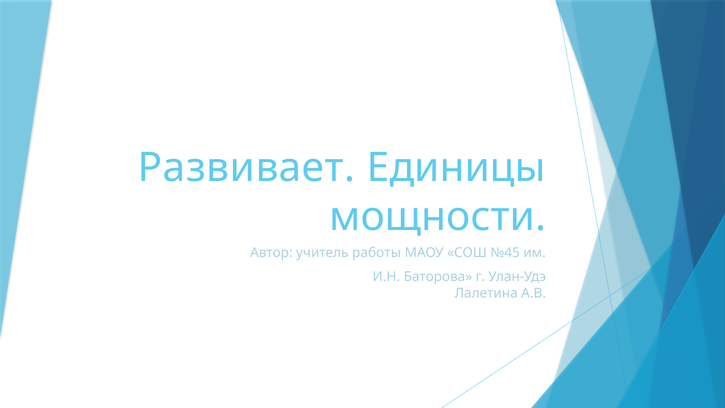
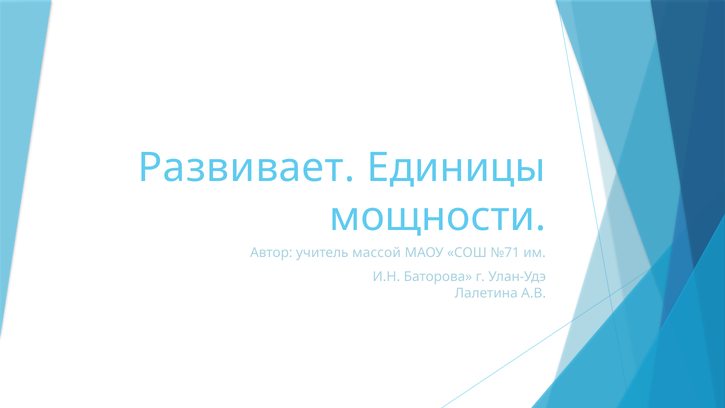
работы: работы -> массой
№45: №45 -> №71
